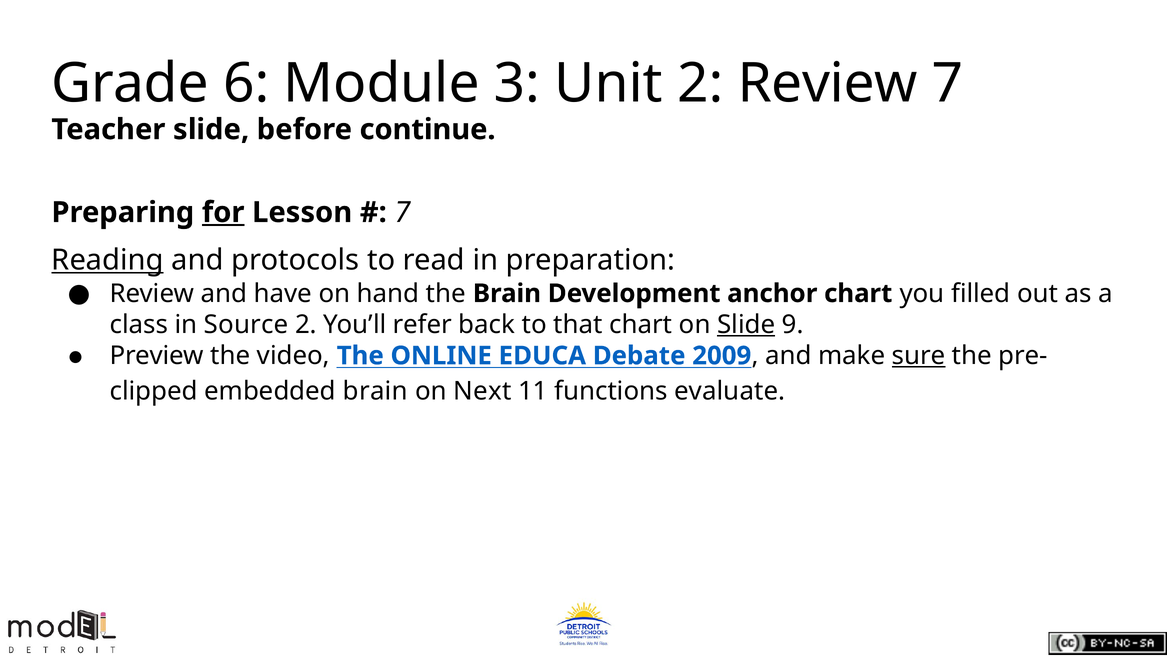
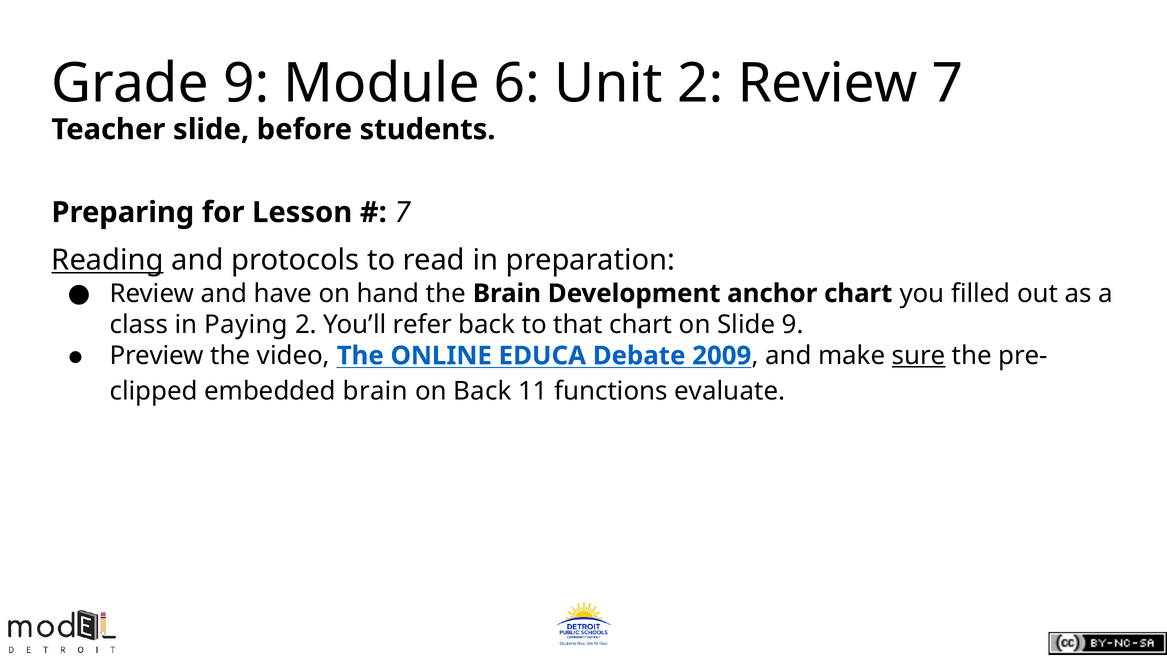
Grade 6: 6 -> 9
3: 3 -> 6
continue: continue -> students
for underline: present -> none
Source: Source -> Paying
Slide at (746, 324) underline: present -> none
on Next: Next -> Back
